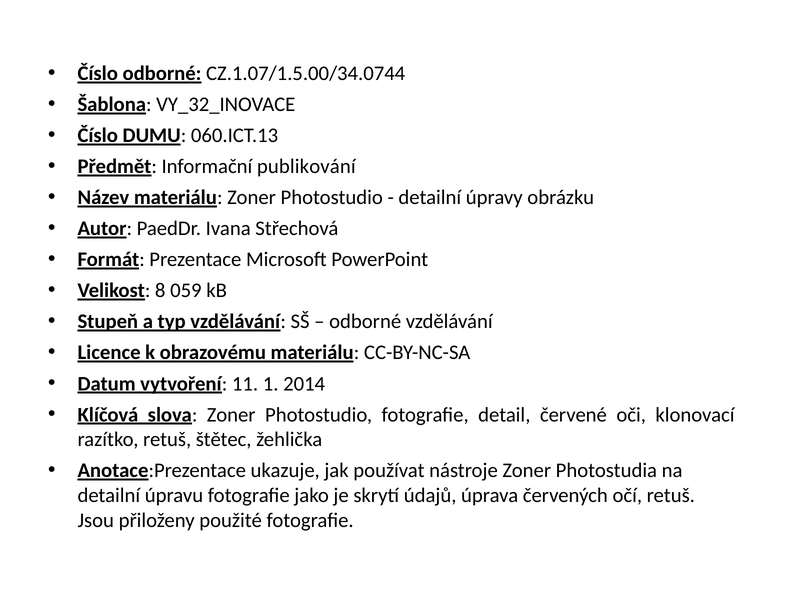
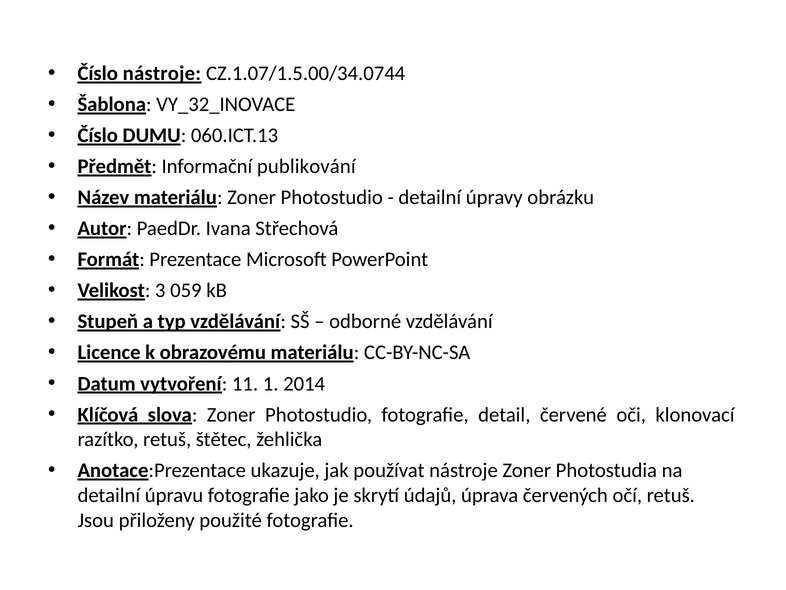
Číslo odborné: odborné -> nástroje
8: 8 -> 3
